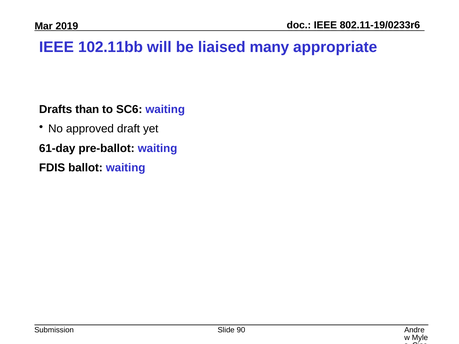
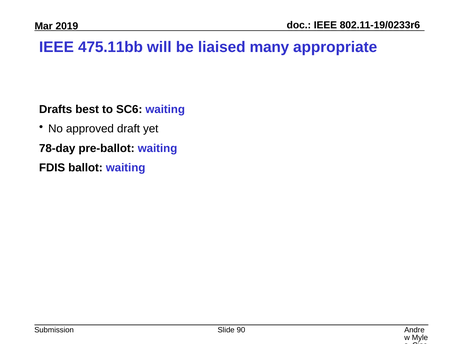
102.11bb: 102.11bb -> 475.11bb
than: than -> best
61-day: 61-day -> 78-day
